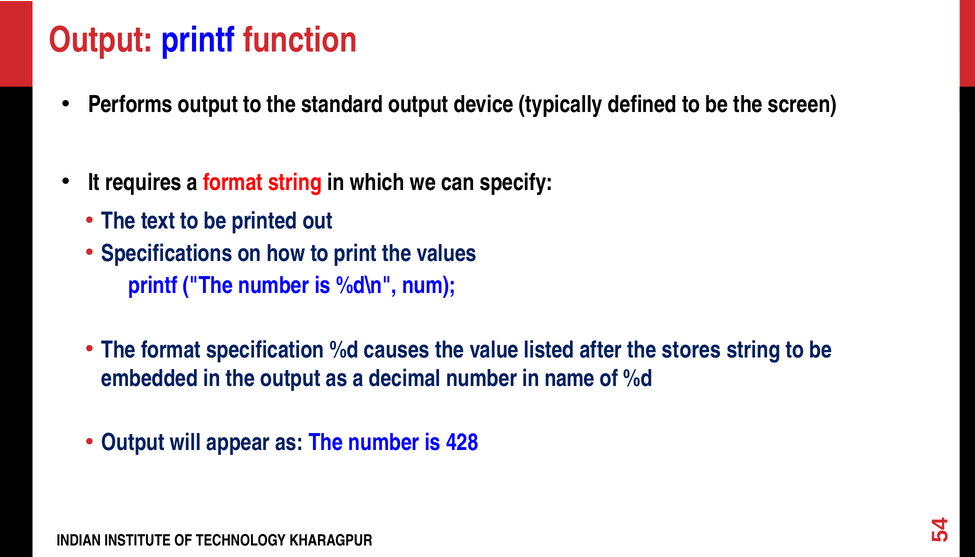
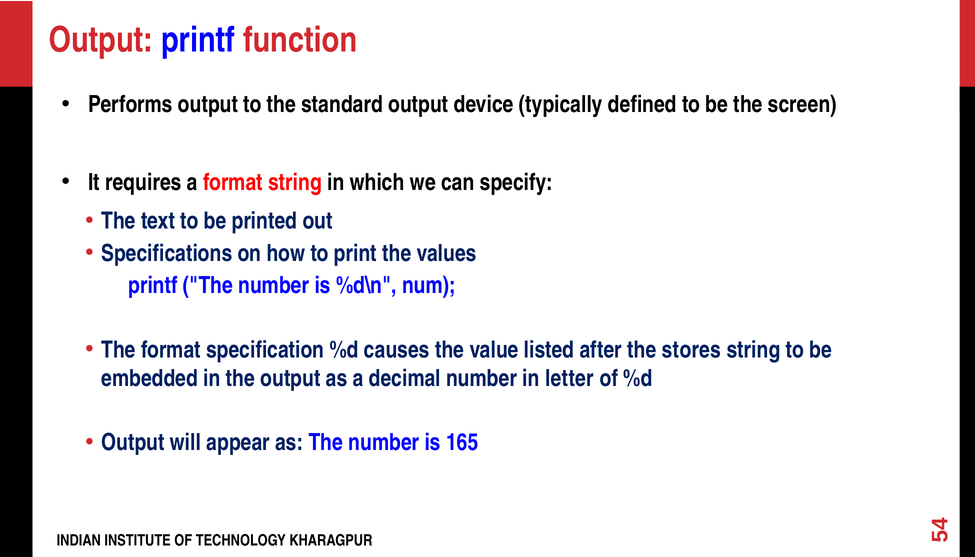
name: name -> letter
428: 428 -> 165
